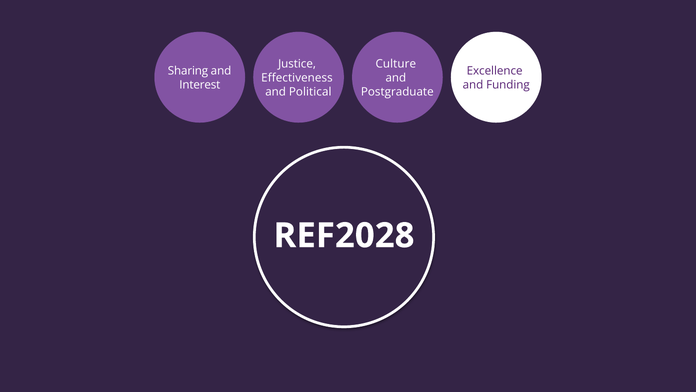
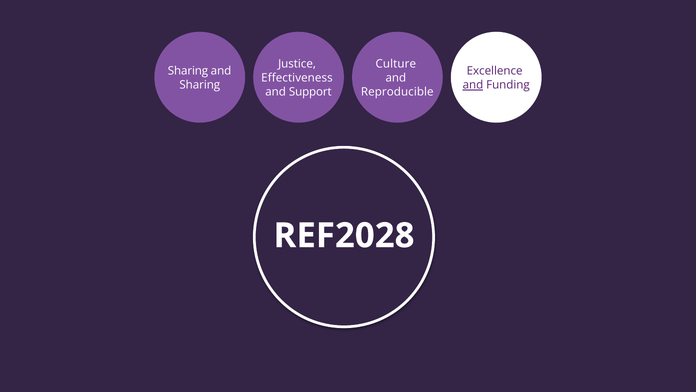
Interest at (200, 85): Interest -> Sharing
and at (473, 85) underline: none -> present
Political: Political -> Support
Postgraduate: Postgraduate -> Reproducible
